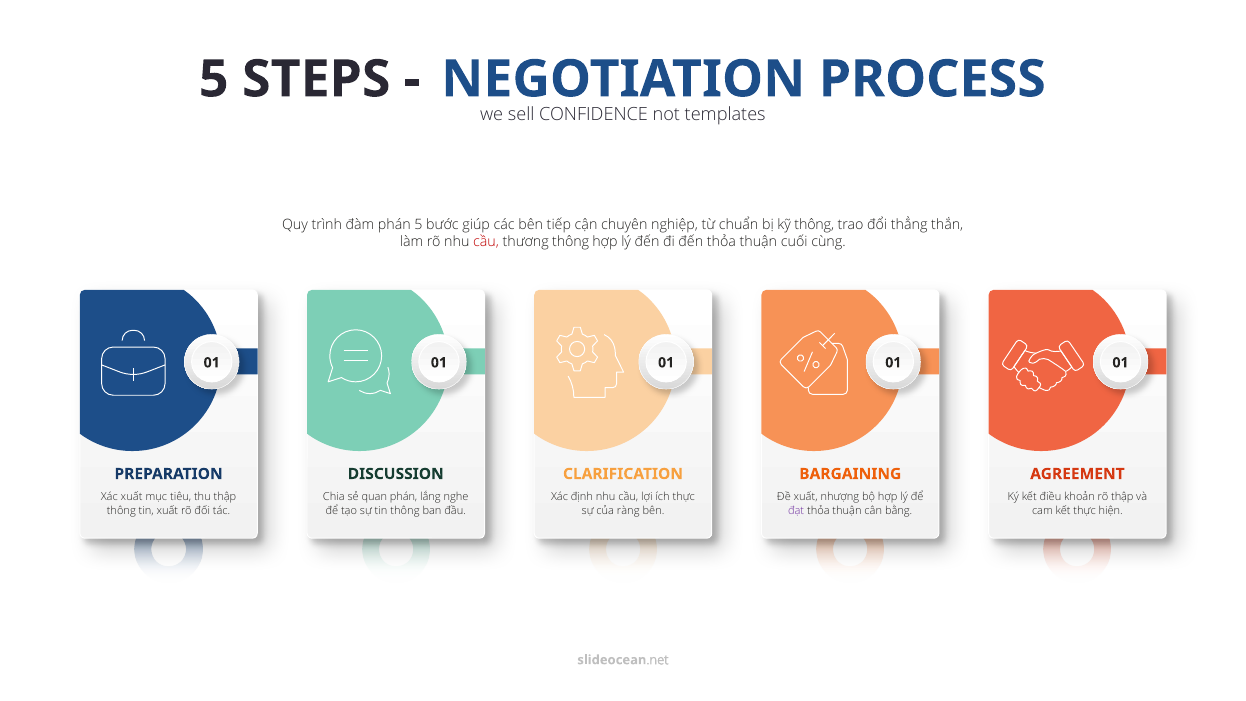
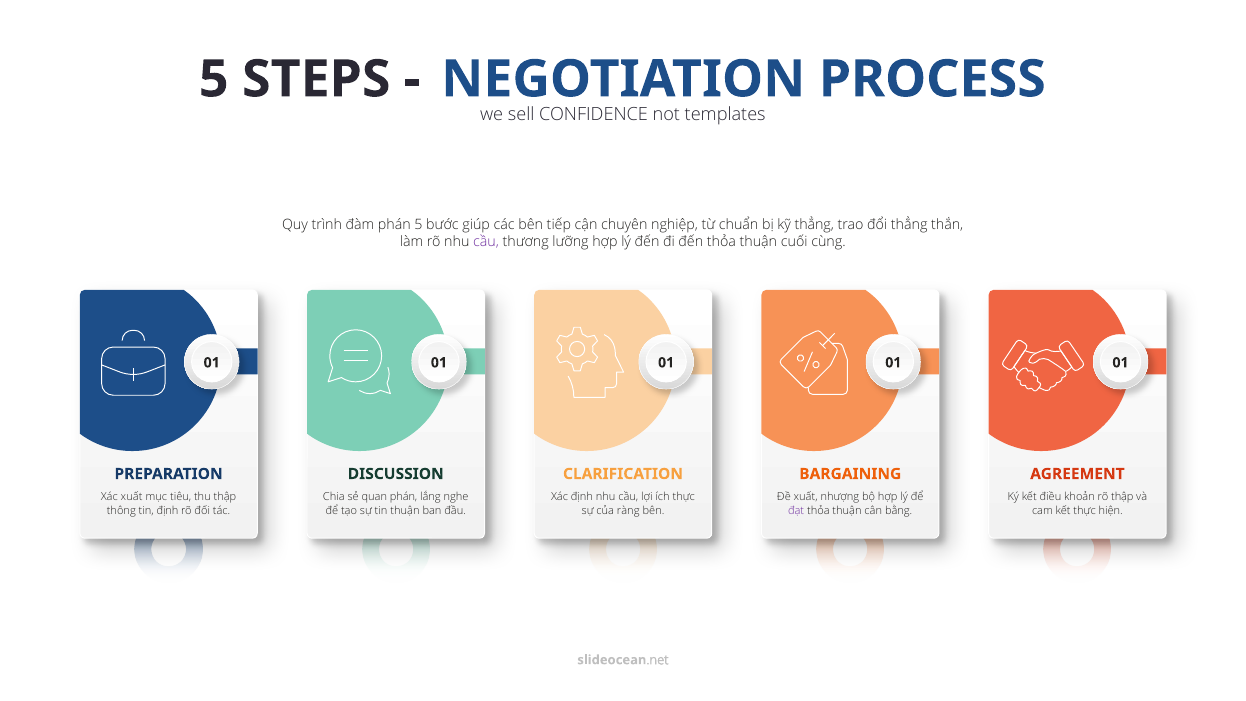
kỹ thông: thông -> thẳng
cầu at (486, 242) colour: red -> purple
thương thông: thông -> lưỡng
tin xuất: xuất -> định
tin thông: thông -> thuận
